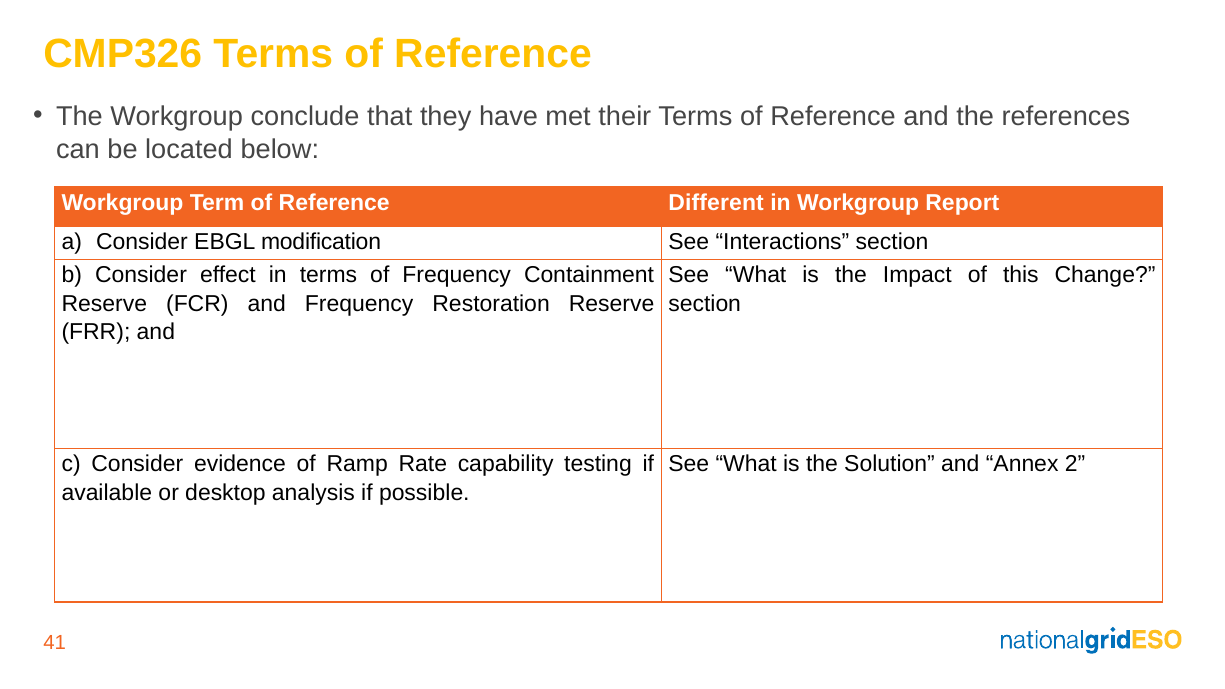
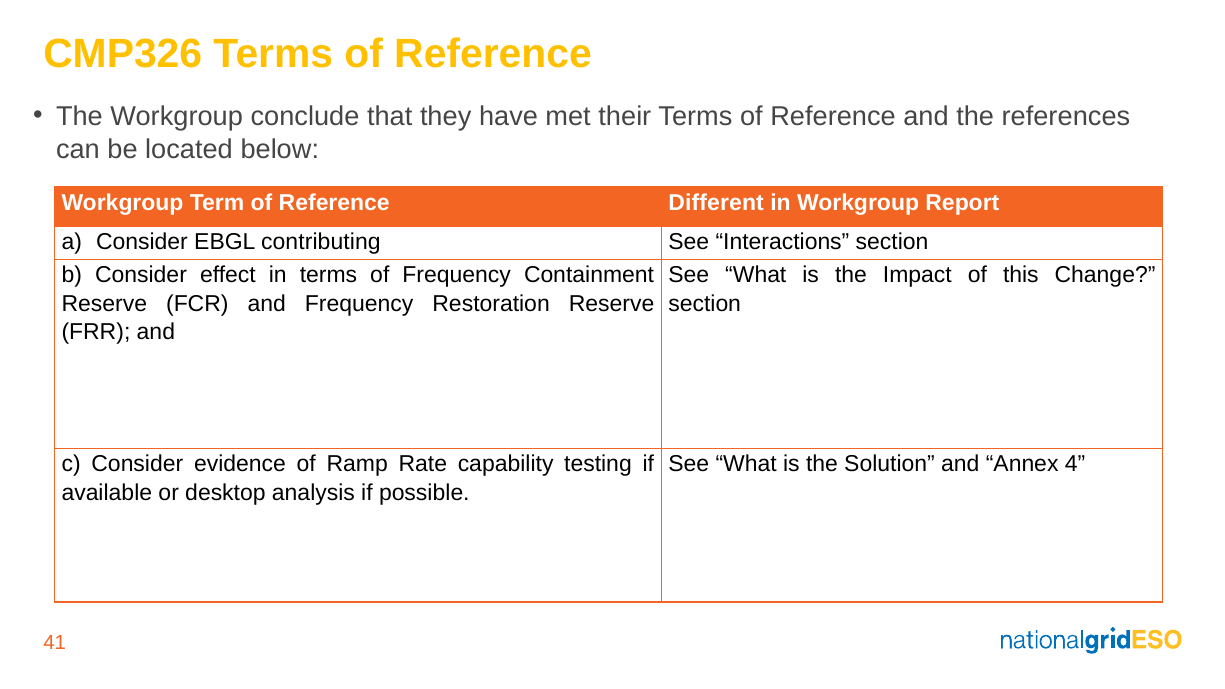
modification: modification -> contributing
2: 2 -> 4
